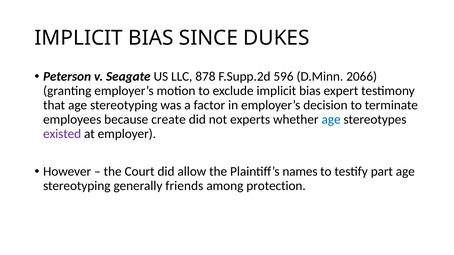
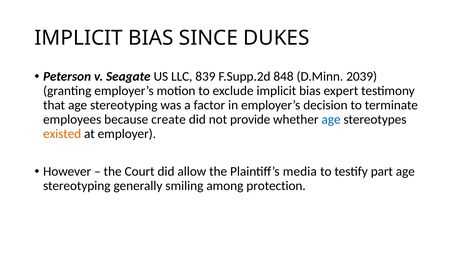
878: 878 -> 839
596: 596 -> 848
2066: 2066 -> 2039
experts: experts -> provide
existed colour: purple -> orange
names: names -> media
friends: friends -> smiling
